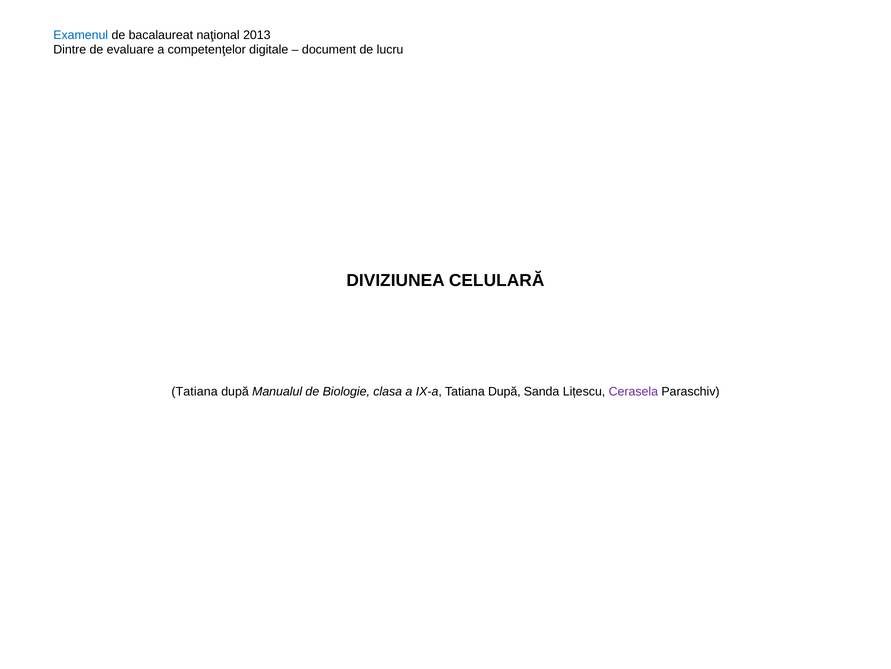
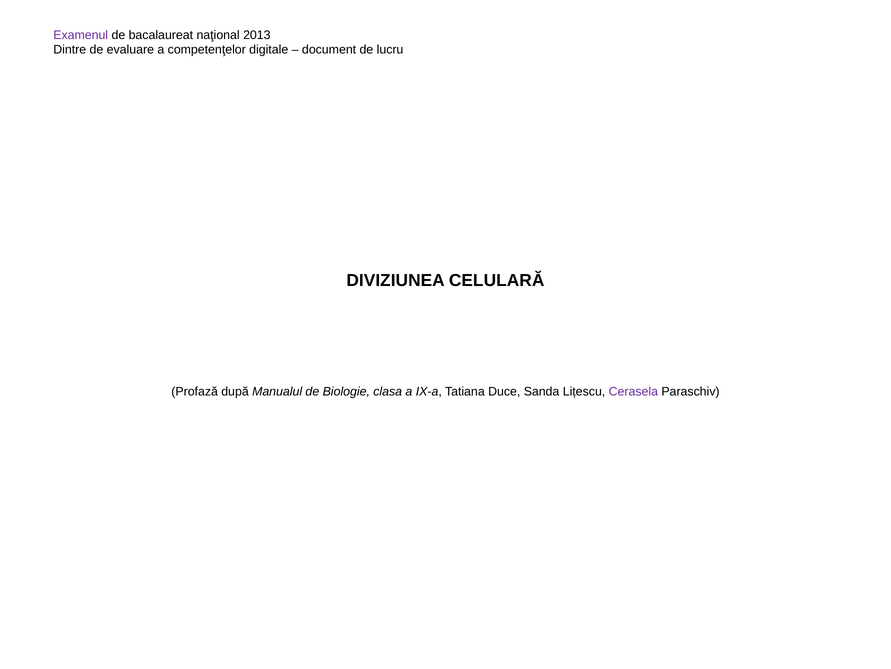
Examenul colour: blue -> purple
Tatiana at (195, 391): Tatiana -> Profază
IX-a Tatiana După: După -> Duce
